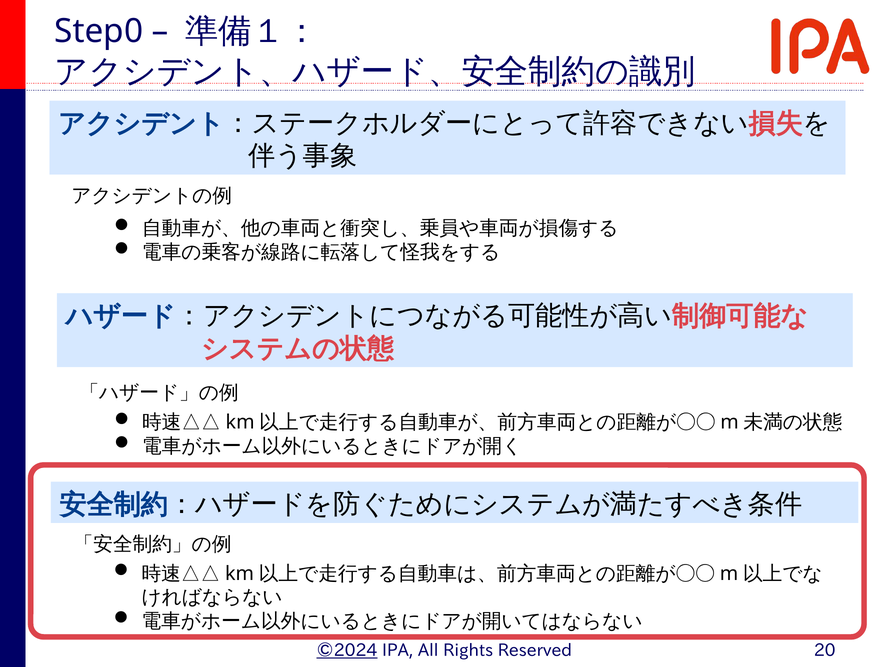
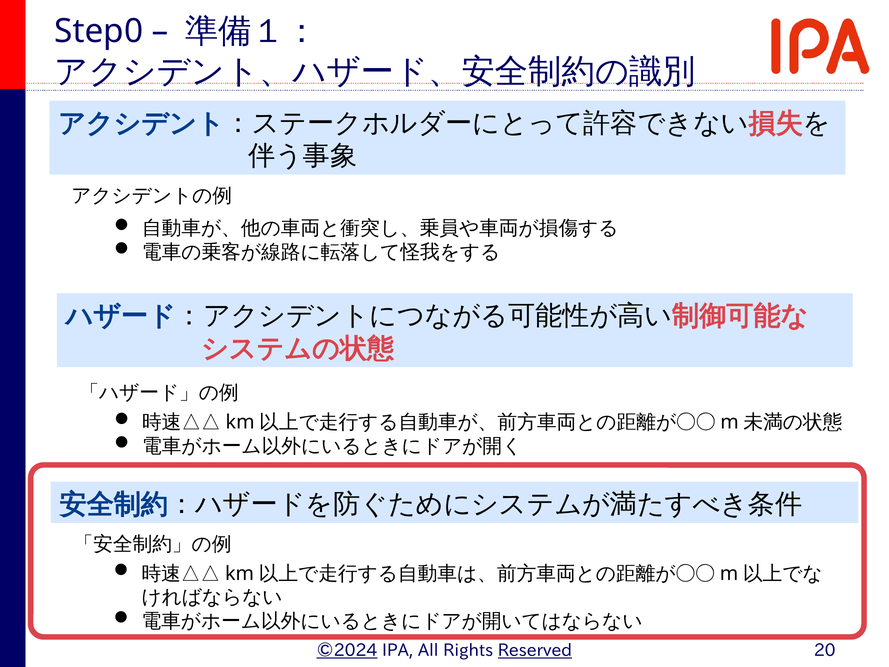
Reserved underline: none -> present
